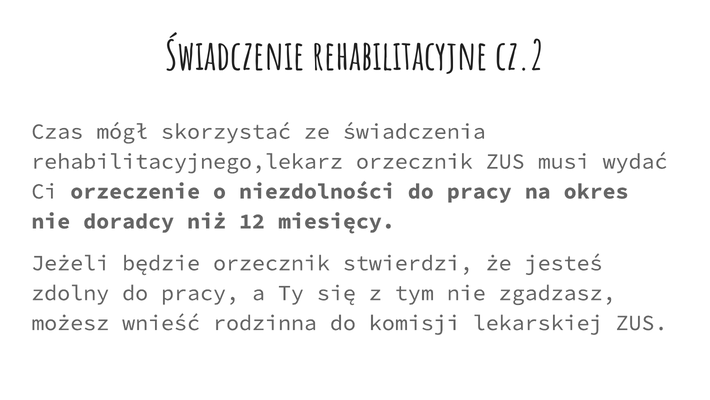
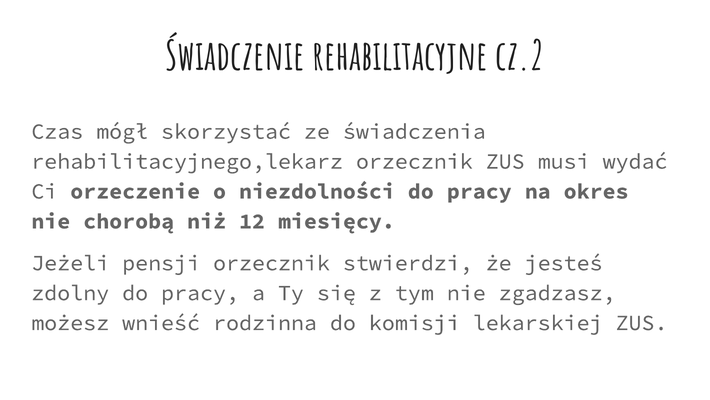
doradcy: doradcy -> chorobą
będzie: będzie -> pensji
